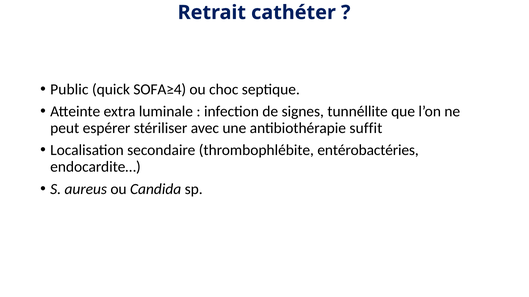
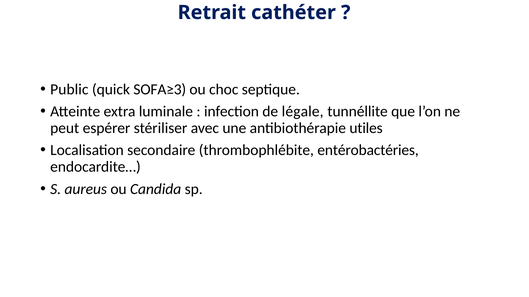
SOFA≥4: SOFA≥4 -> SOFA≥3
signes: signes -> légale
suffit: suffit -> utiles
